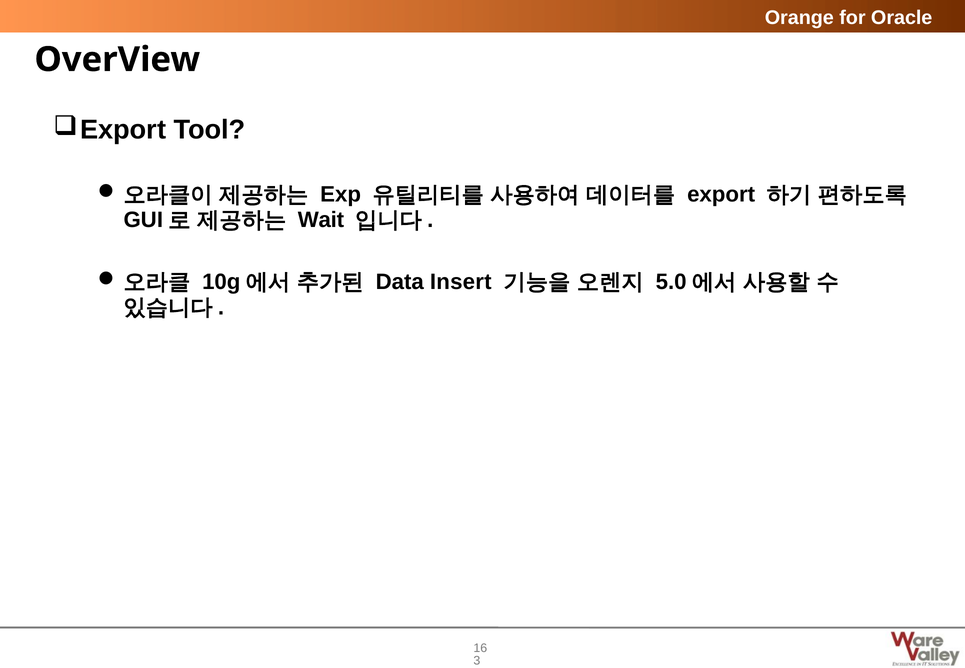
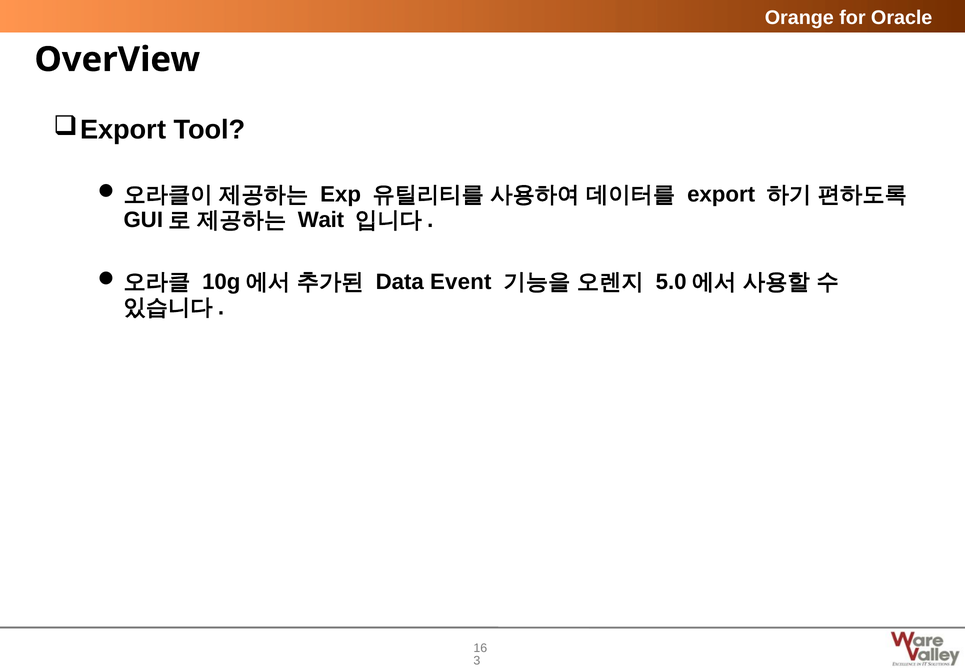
Insert: Insert -> Event
